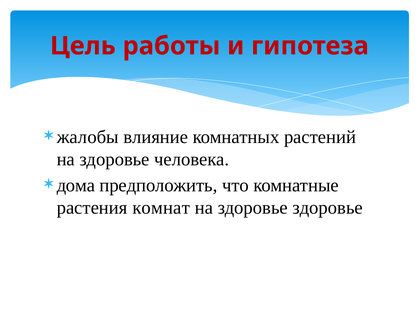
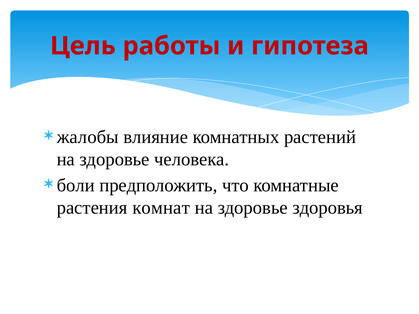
дома: дома -> боли
здоровье здоровье: здоровье -> здоровья
